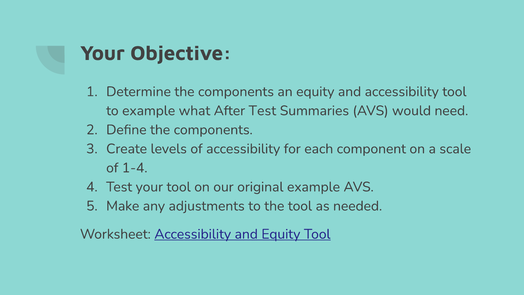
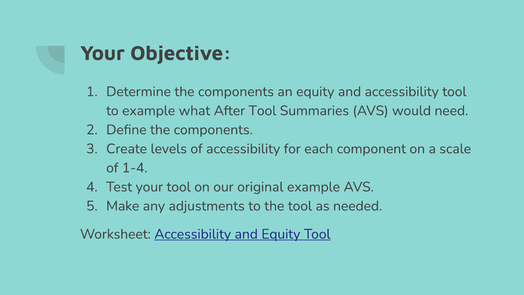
After Test: Test -> Tool
